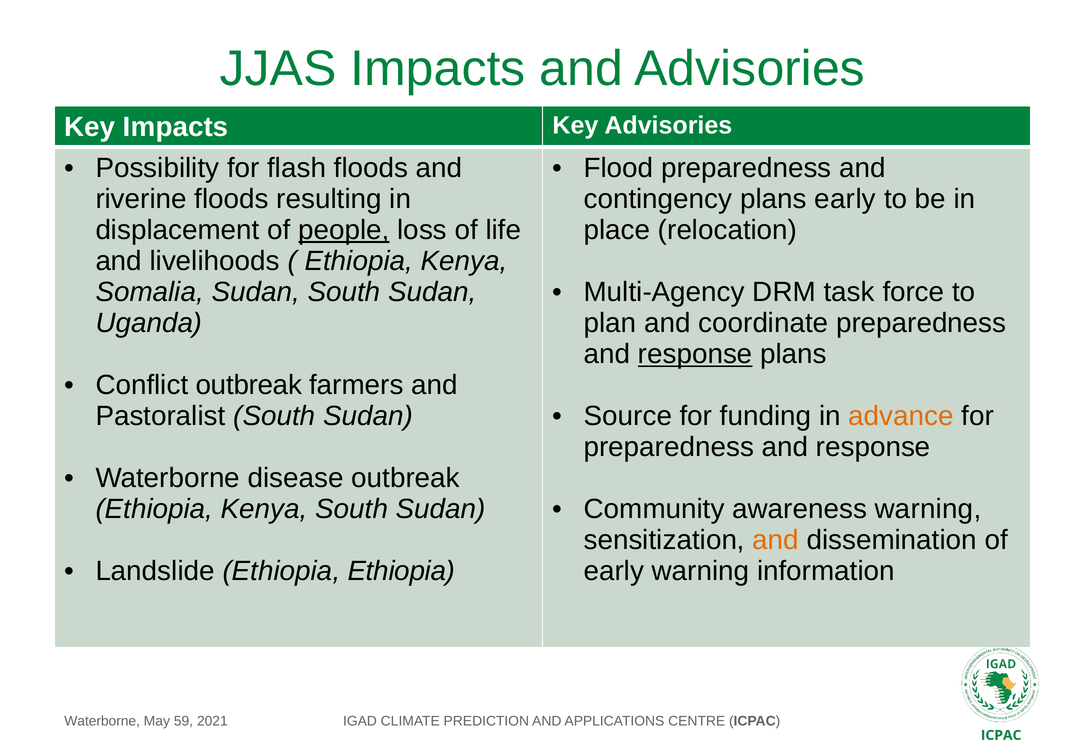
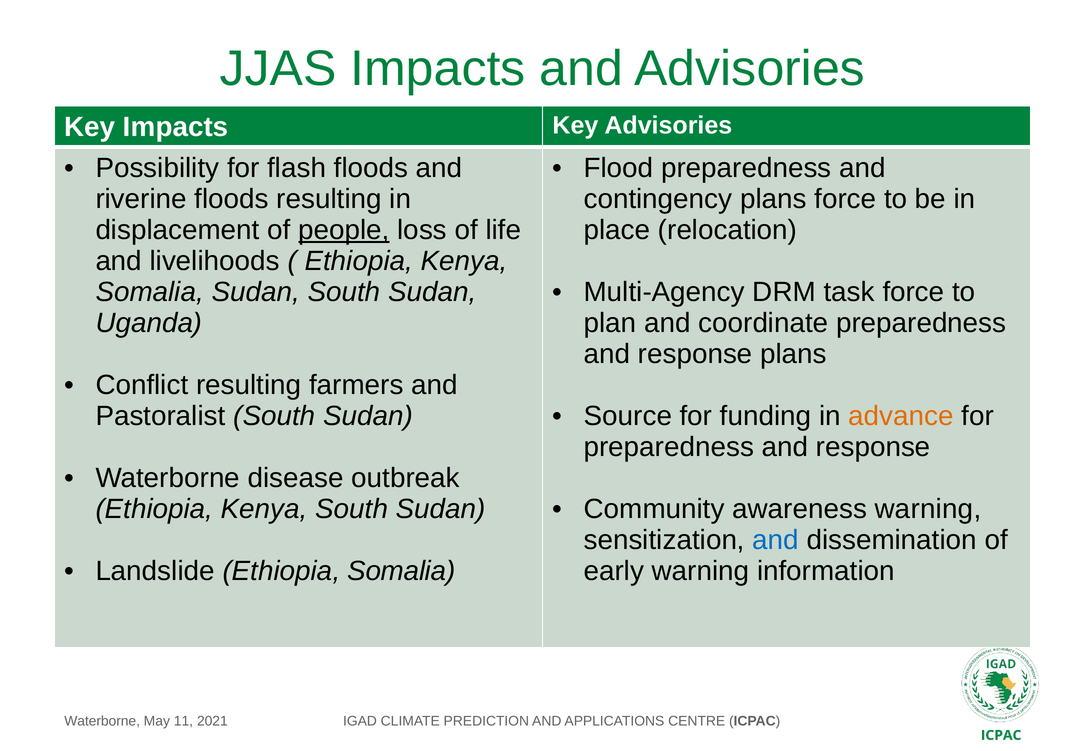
plans early: early -> force
response at (695, 354) underline: present -> none
Conflict outbreak: outbreak -> resulting
and at (776, 540) colour: orange -> blue
Ethiopia Ethiopia: Ethiopia -> Somalia
59: 59 -> 11
